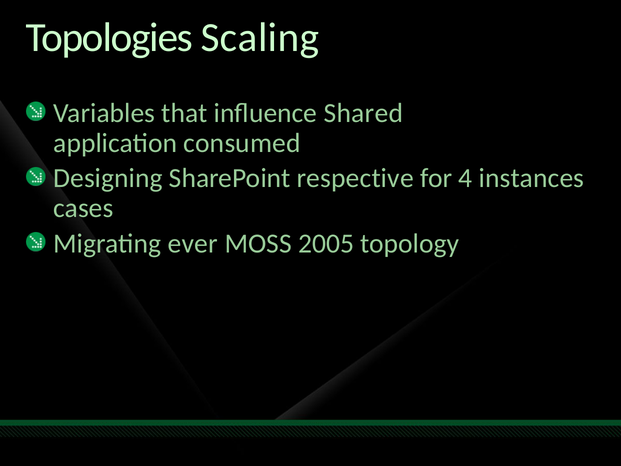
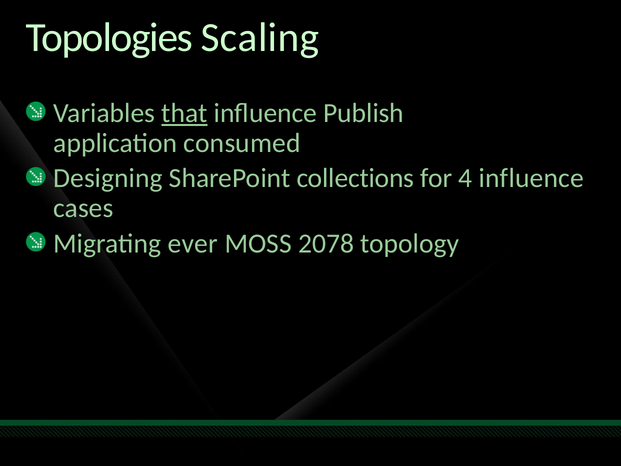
that underline: none -> present
Shared: Shared -> Publish
respective: respective -> collections
4 instances: instances -> influence
2005: 2005 -> 2078
